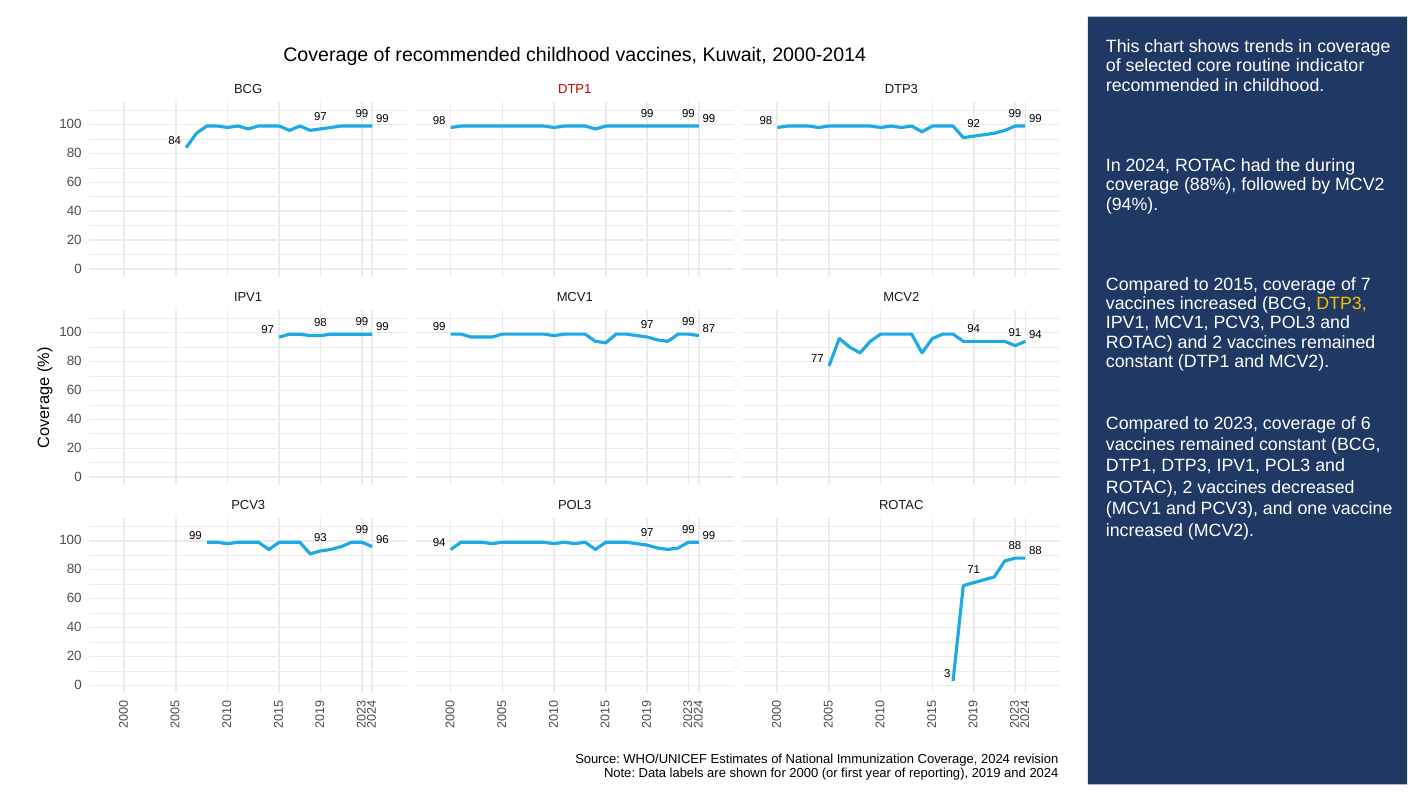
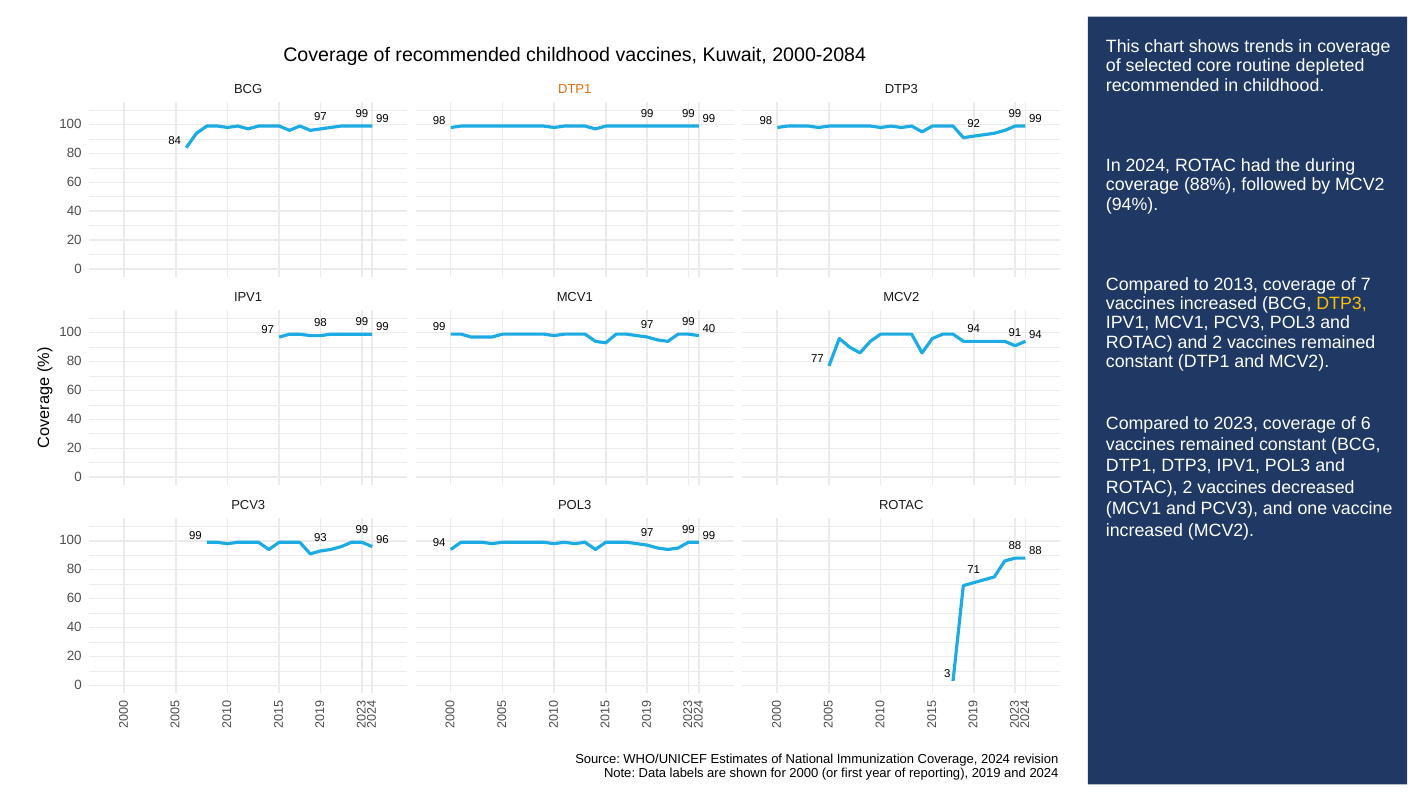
2000-2014: 2000-2014 -> 2000-2084
indicator: indicator -> depleted
DTP1 at (575, 89) colour: red -> orange
2015: 2015 -> 2013
99 87: 87 -> 40
